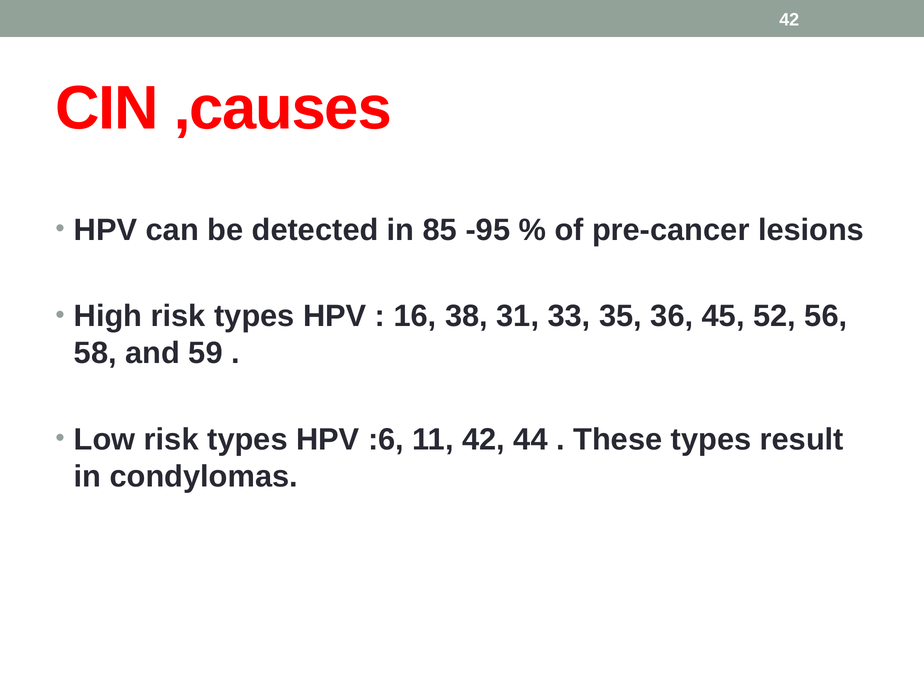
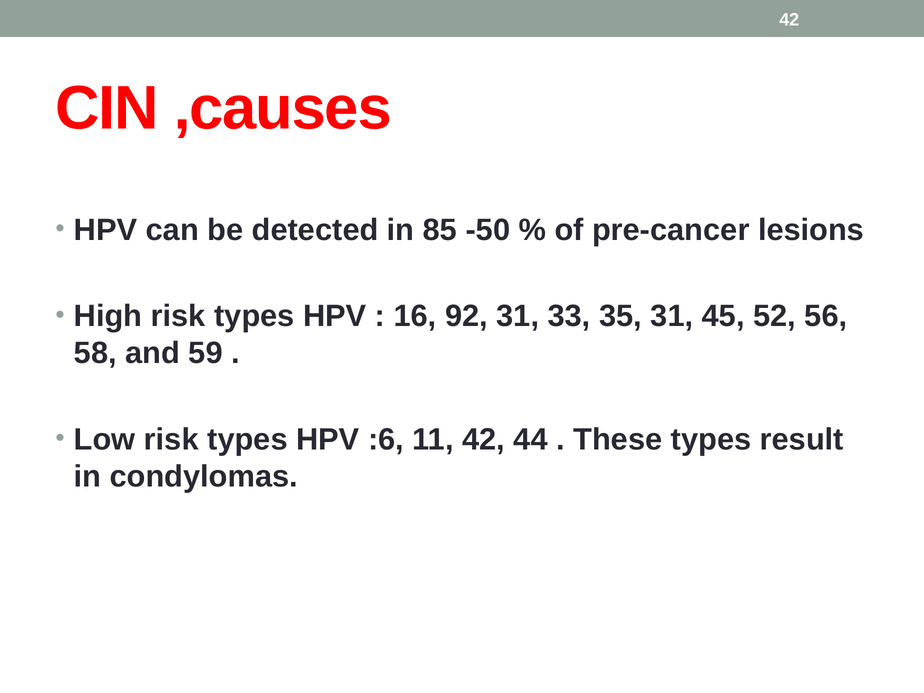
-95: -95 -> -50
38: 38 -> 92
35 36: 36 -> 31
